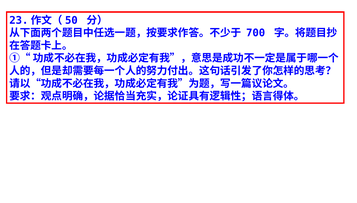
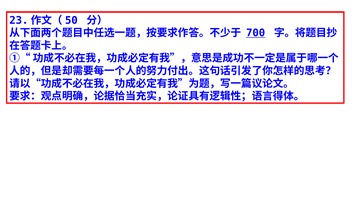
700 underline: none -> present
